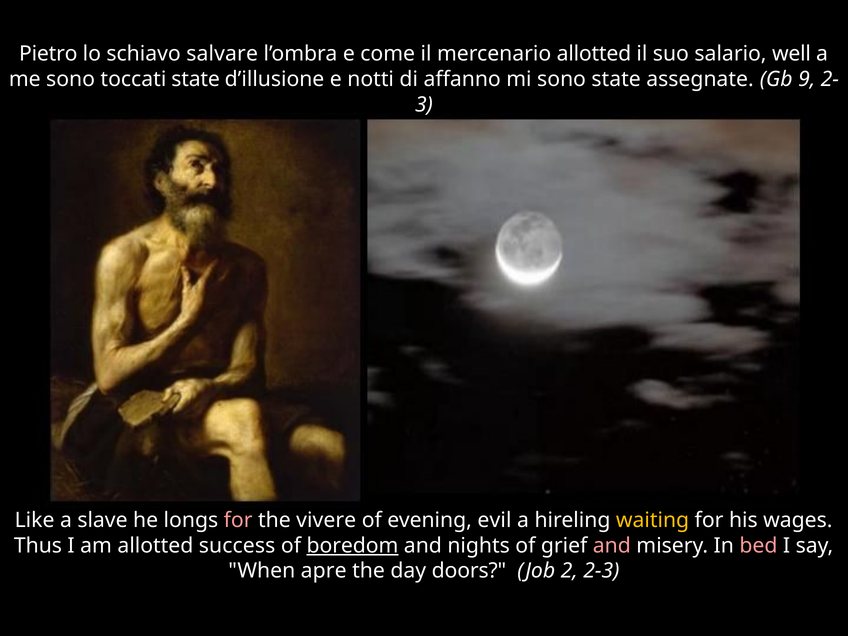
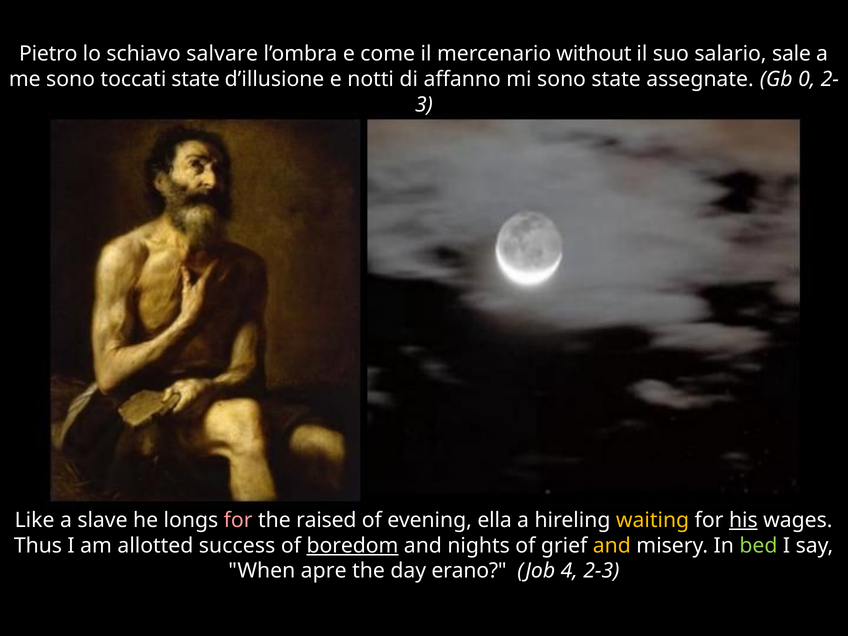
mercenario allotted: allotted -> without
well: well -> sale
9: 9 -> 0
vivere: vivere -> raised
evil: evil -> ella
his underline: none -> present
and at (612, 546) colour: pink -> yellow
bed colour: pink -> light green
doors: doors -> erano
2: 2 -> 4
